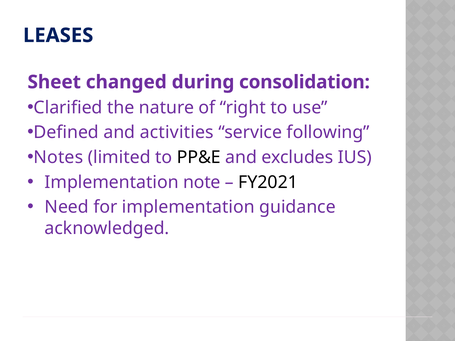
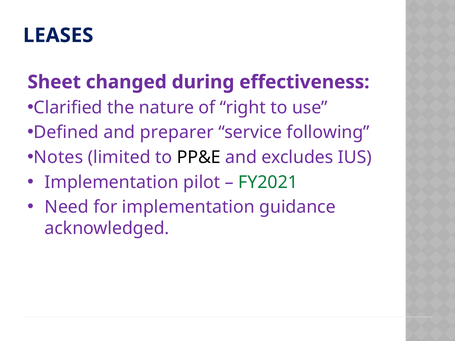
consolidation: consolidation -> effectiveness
activities: activities -> preparer
note: note -> pilot
FY2021 colour: black -> green
